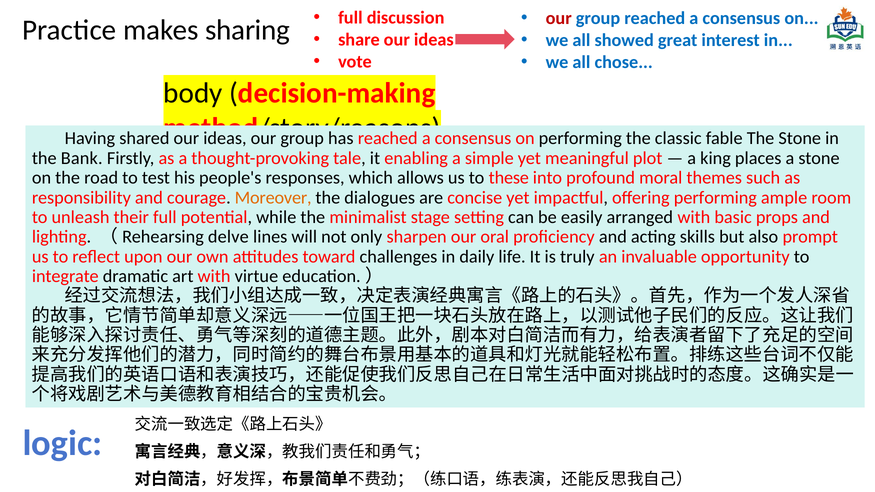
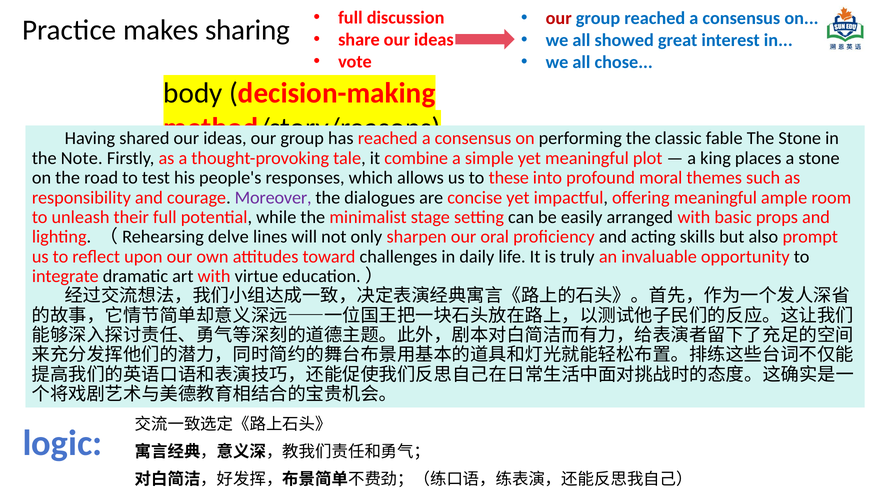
Bank: Bank -> Note
enabling: enabling -> combine
Moreover colour: orange -> purple
offering performing: performing -> meaningful
